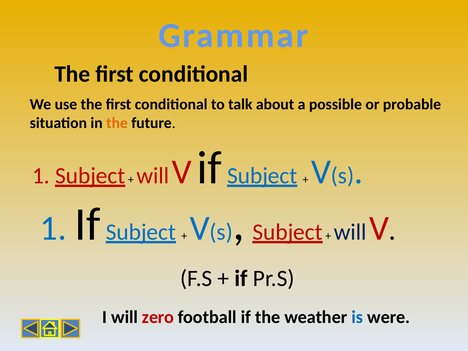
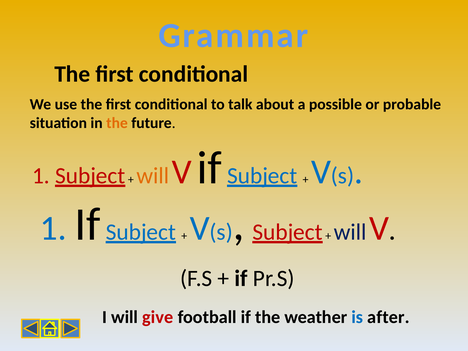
will at (153, 176) colour: red -> orange
zero: zero -> give
were: were -> after
